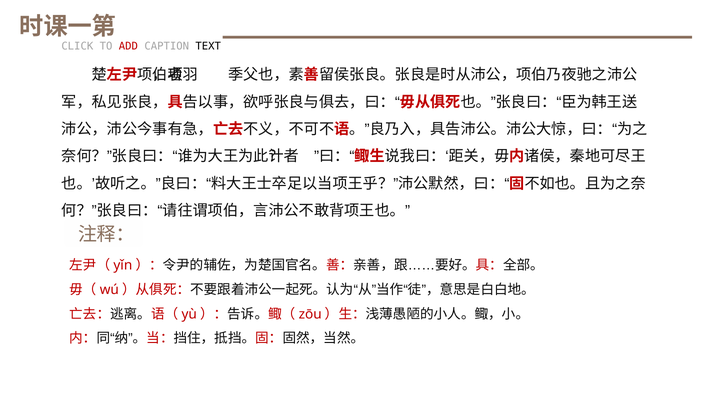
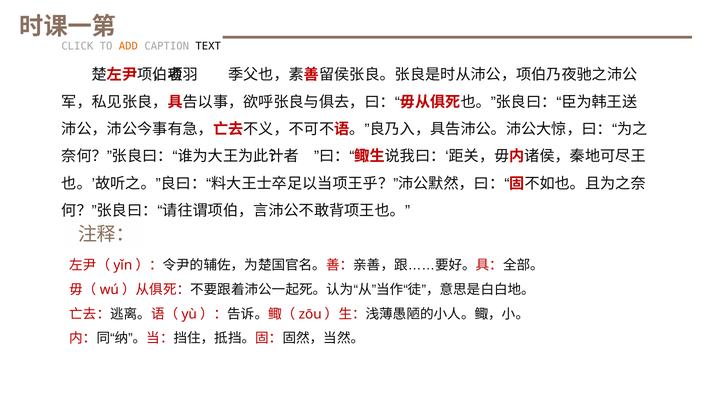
ADD colour: red -> orange
